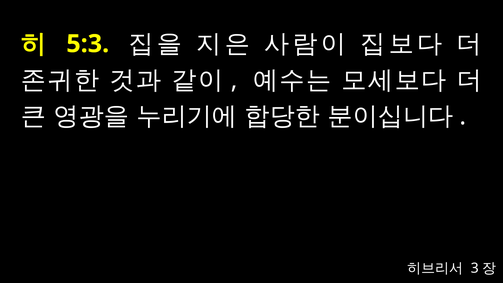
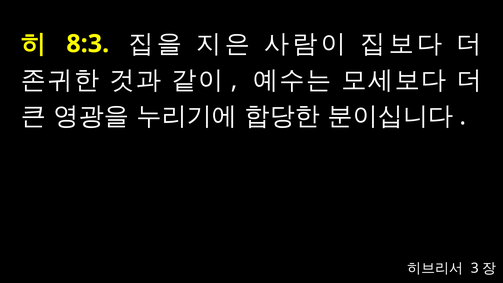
5:3: 5:3 -> 8:3
